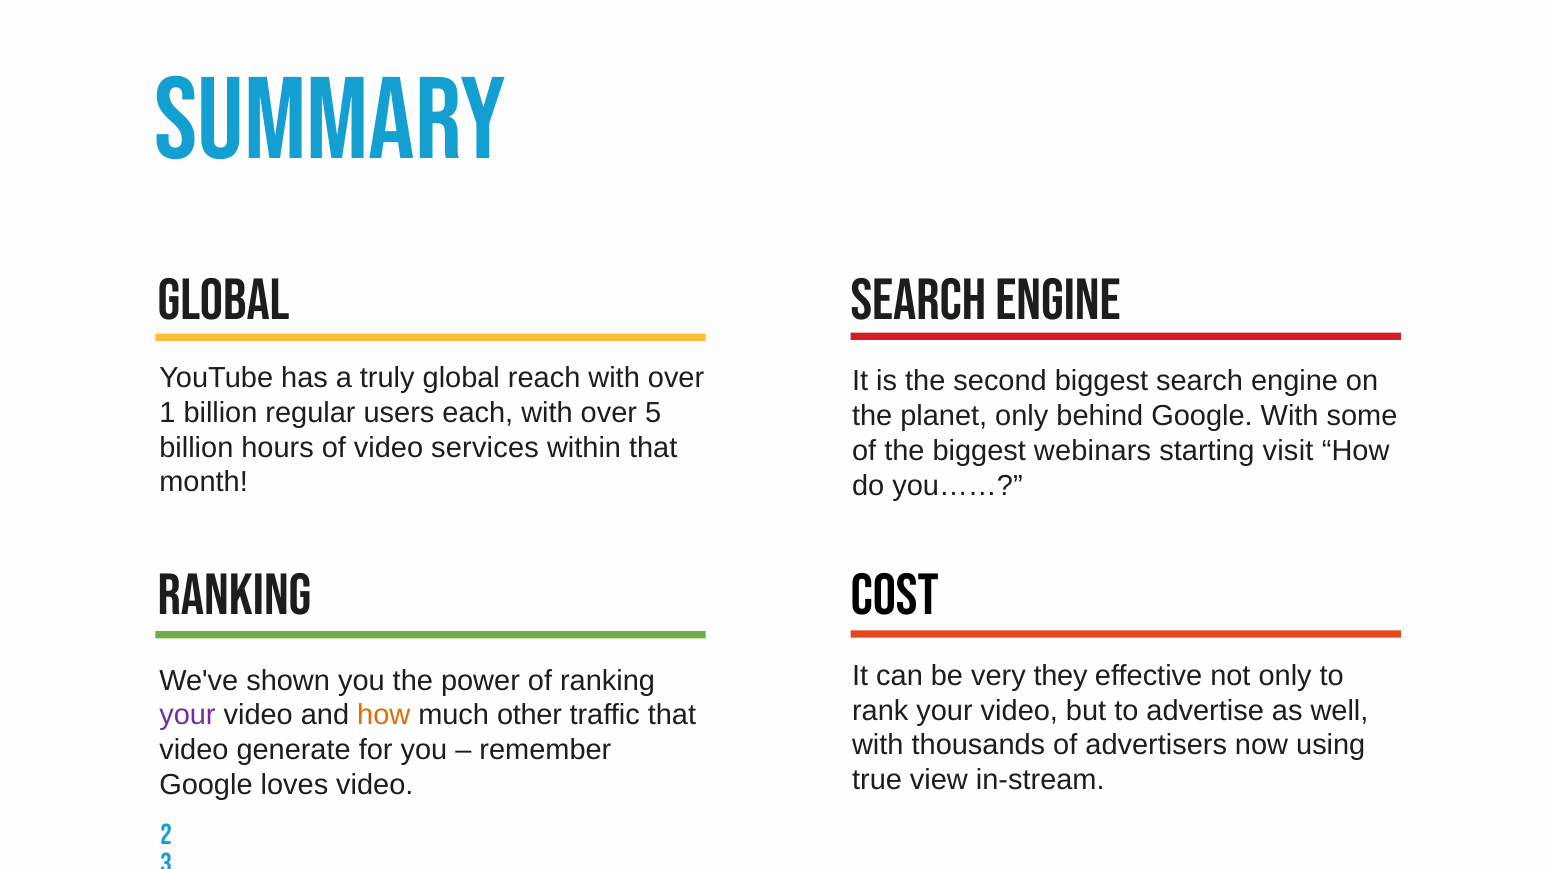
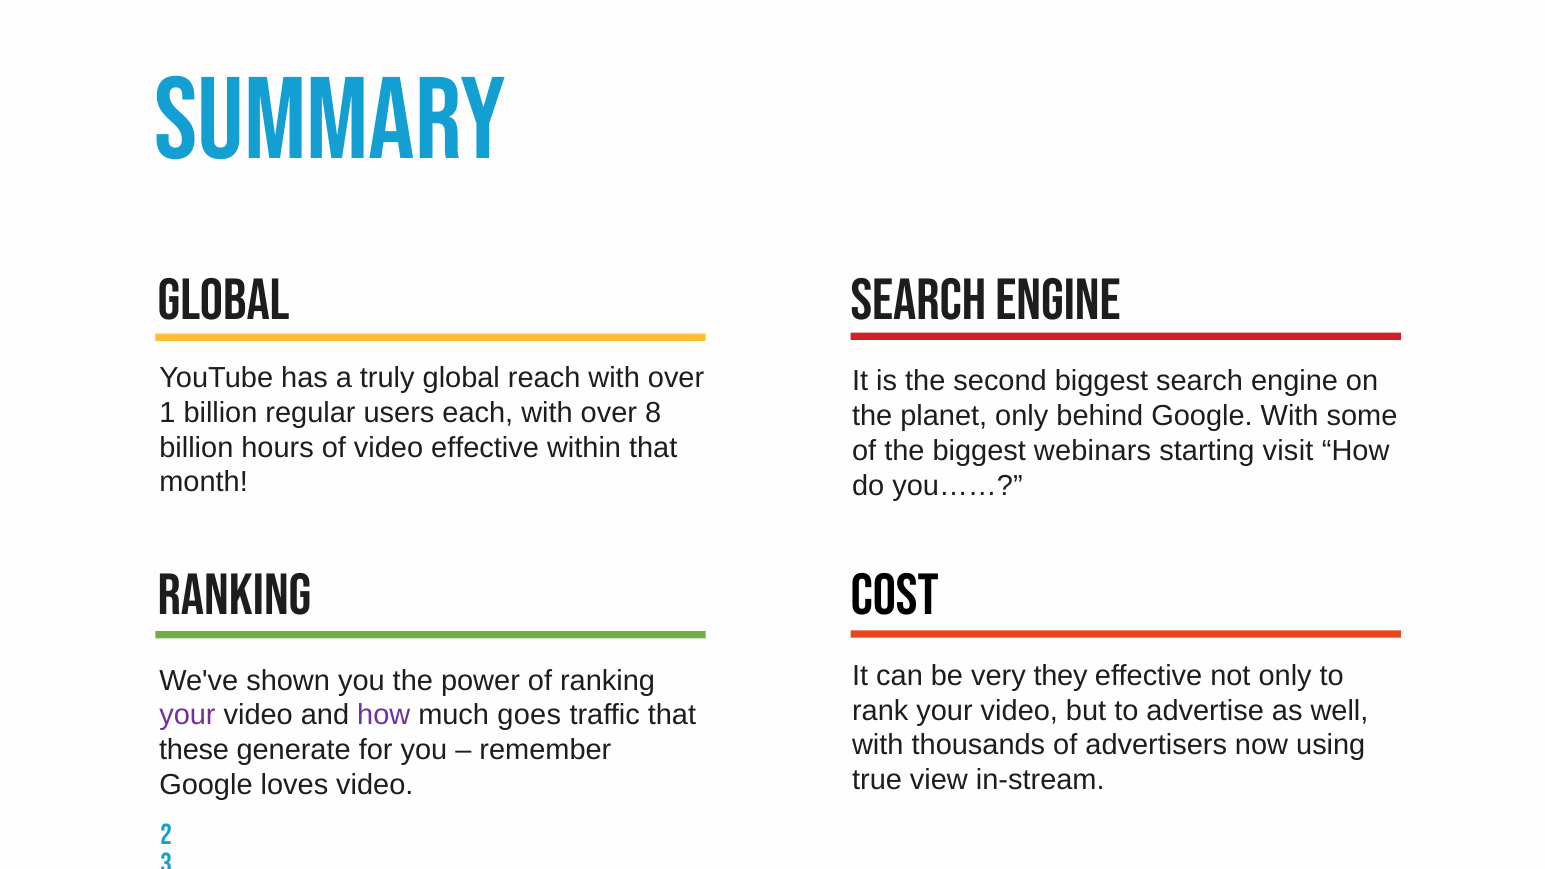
5: 5 -> 8
video services: services -> effective
how at (384, 715) colour: orange -> purple
other: other -> goes
video at (194, 750): video -> these
